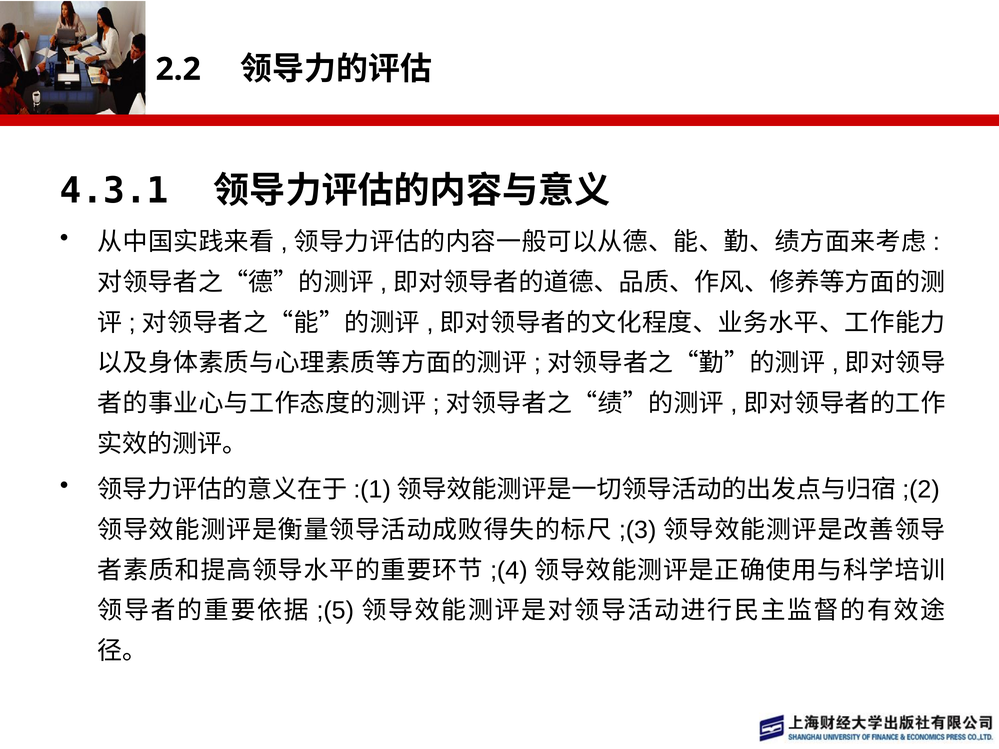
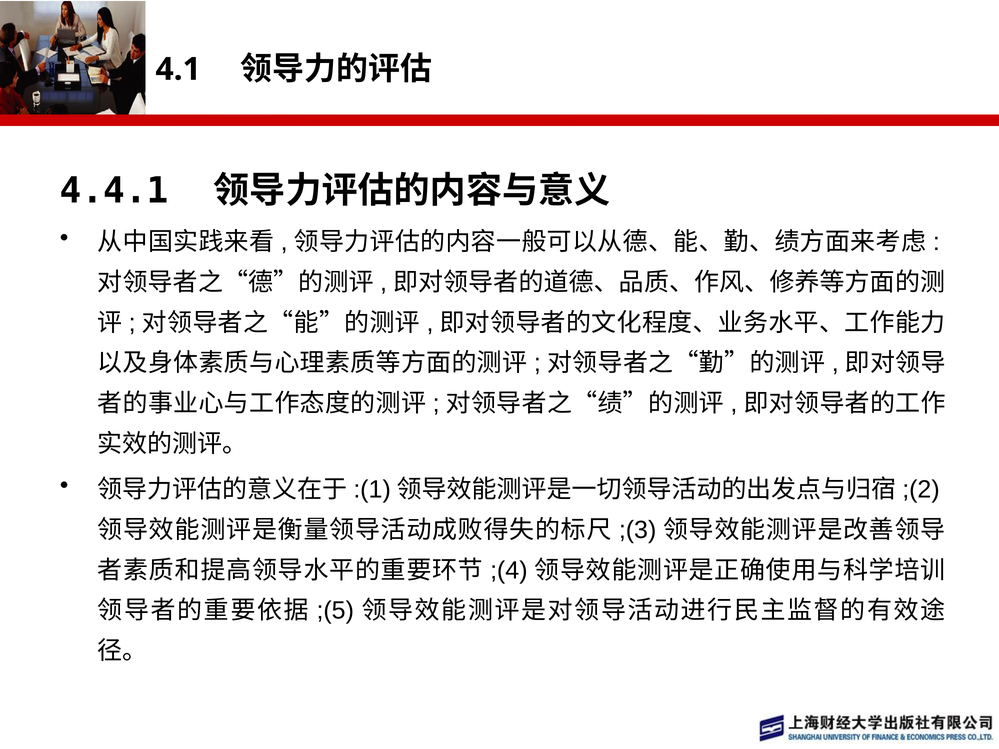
2.2: 2.2 -> 4.1
4.3.1: 4.3.1 -> 4.4.1
